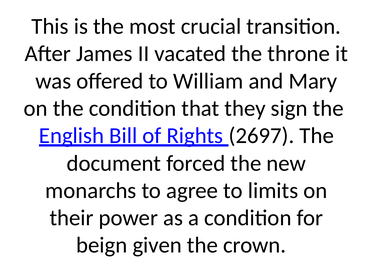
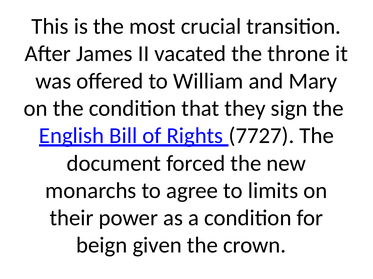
2697: 2697 -> 7727
